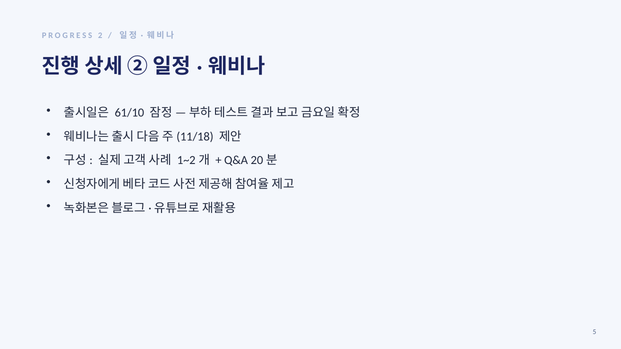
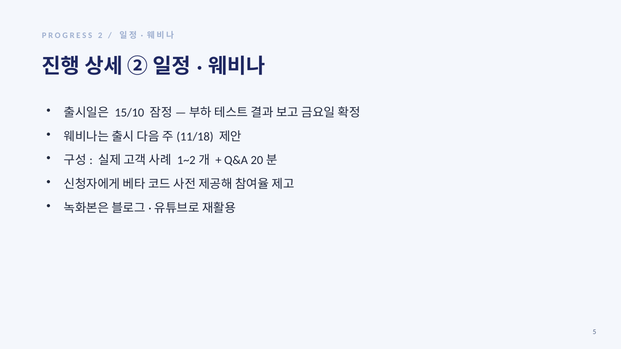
61/10: 61/10 -> 15/10
